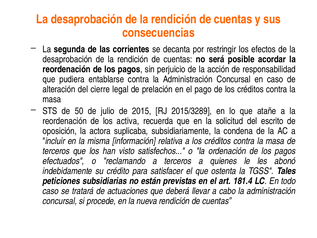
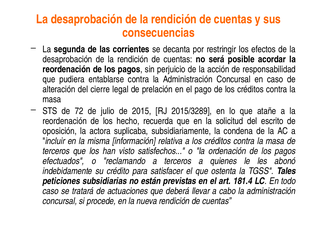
50: 50 -> 72
activa: activa -> hecho
